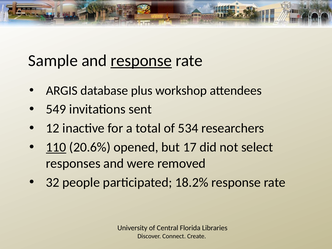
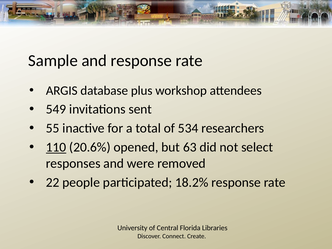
response at (141, 61) underline: present -> none
12: 12 -> 55
17: 17 -> 63
32: 32 -> 22
